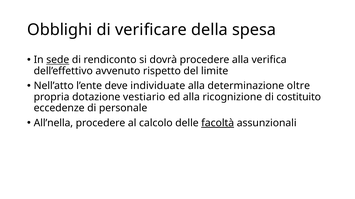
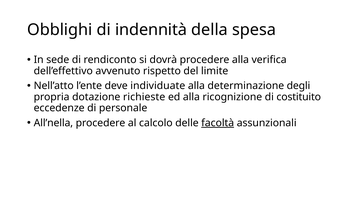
verificare: verificare -> indennità
sede underline: present -> none
oltre: oltre -> degli
vestiario: vestiario -> richieste
